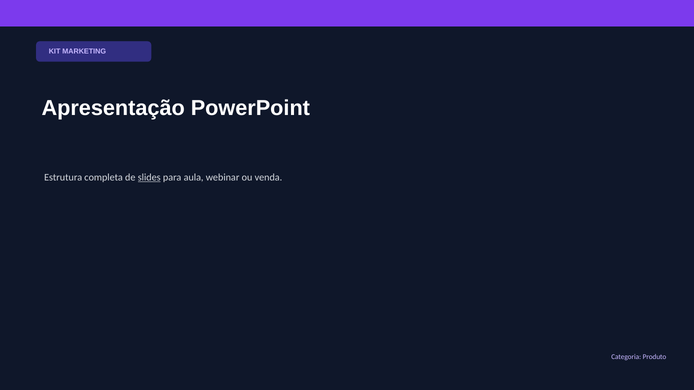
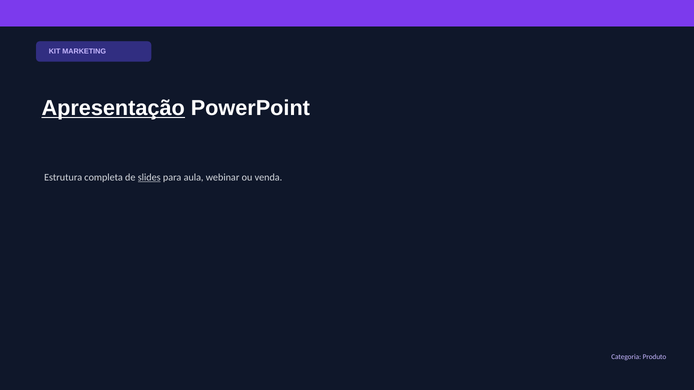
Apresentação underline: none -> present
